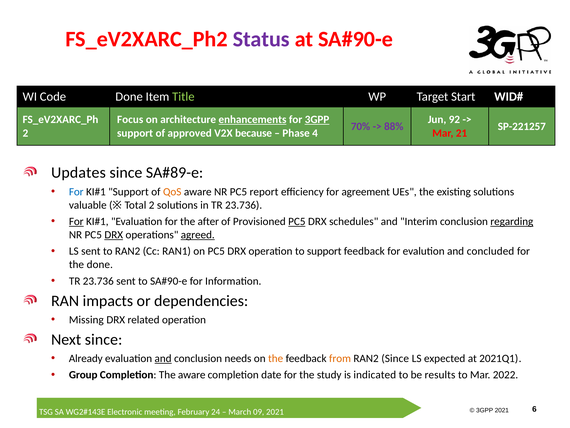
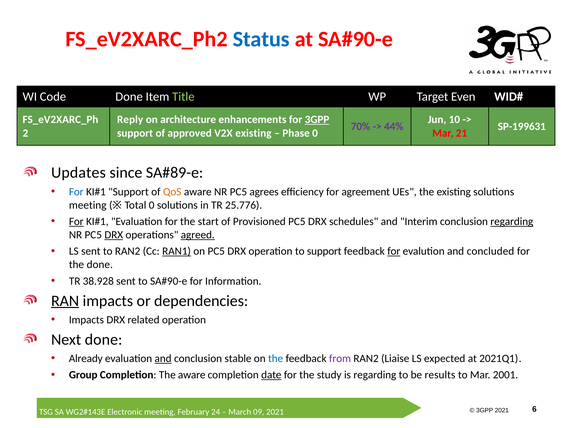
Status colour: purple -> blue
Start: Start -> Even
Focus: Focus -> Reply
enhancements underline: present -> none
92: 92 -> 10
88%: 88% -> 44%
SP-221257: SP-221257 -> SP-199631
V2X because: because -> existing
Phase 4: 4 -> 0
report: report -> agrees
valuable at (88, 205): valuable -> meeting
Total 2: 2 -> 0
in TR 23.736: 23.736 -> 25.776
after: after -> start
PC5 at (297, 221) underline: present -> none
RAN1 underline: none -> present
for at (394, 251) underline: none -> present
23.736 at (98, 281): 23.736 -> 38.928
RAN underline: none -> present
Missing at (86, 319): Missing -> Impacts
Next since: since -> done
needs: needs -> stable
the at (276, 358) colour: orange -> blue
from colour: orange -> purple
RAN2 Since: Since -> Liaise
date underline: none -> present
is indicated: indicated -> regarding
2022: 2022 -> 2001
